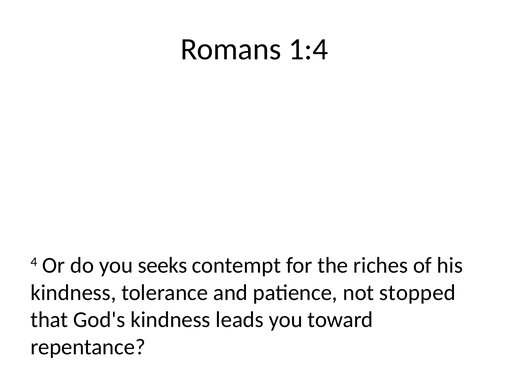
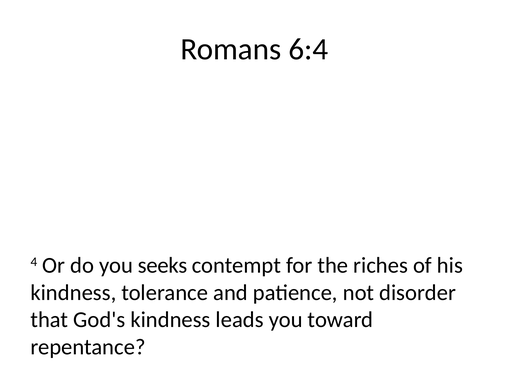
1:4: 1:4 -> 6:4
stopped: stopped -> disorder
